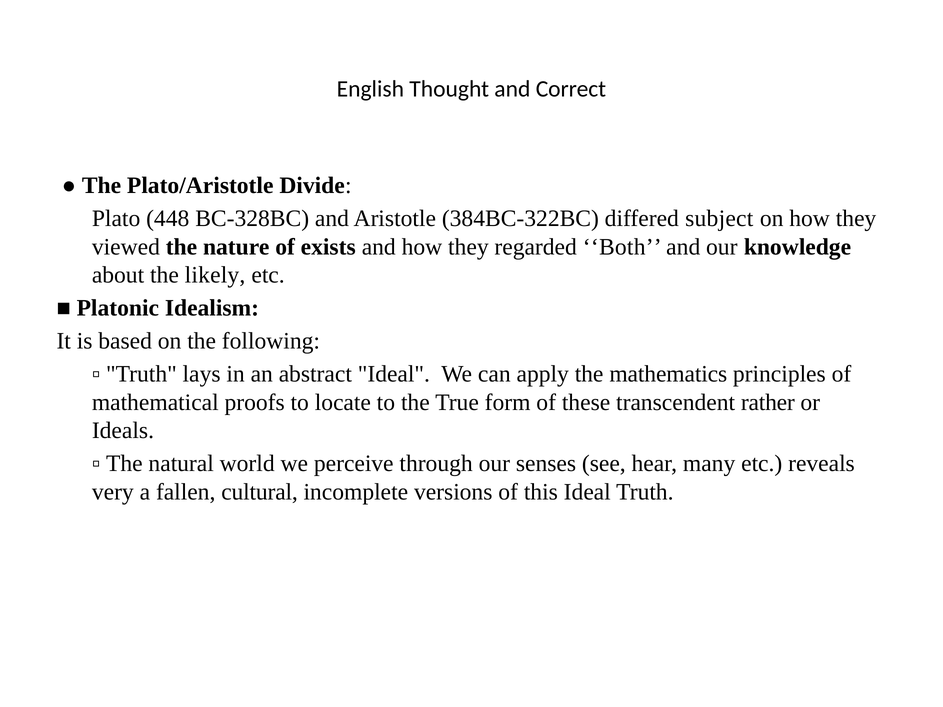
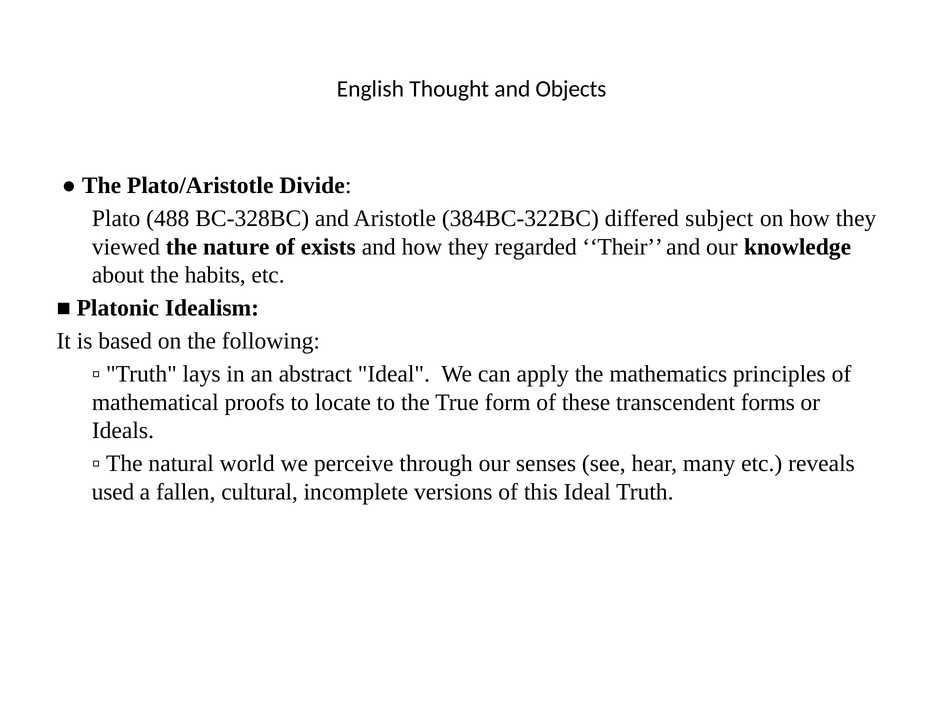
Correct: Correct -> Objects
448: 448 -> 488
Both: Both -> Their
likely: likely -> habits
rather: rather -> forms
very: very -> used
